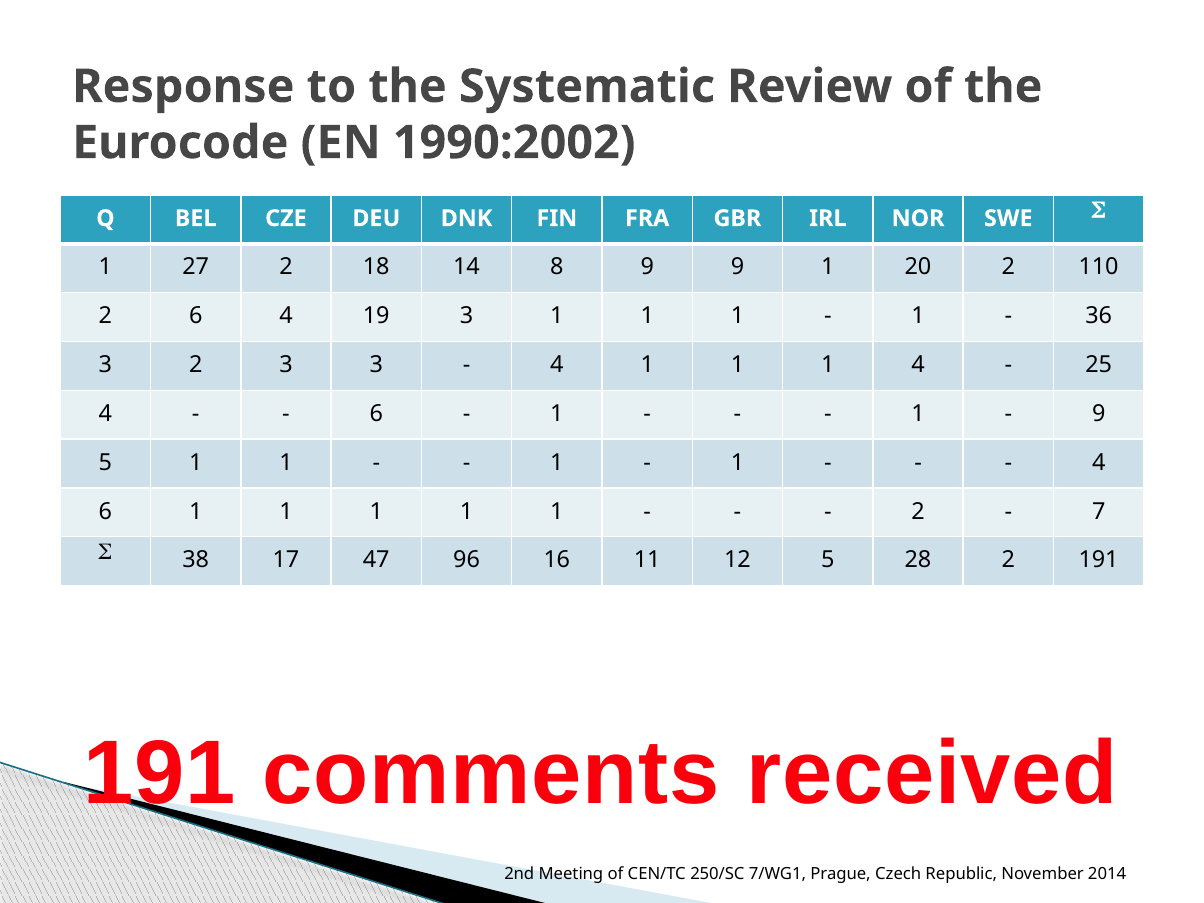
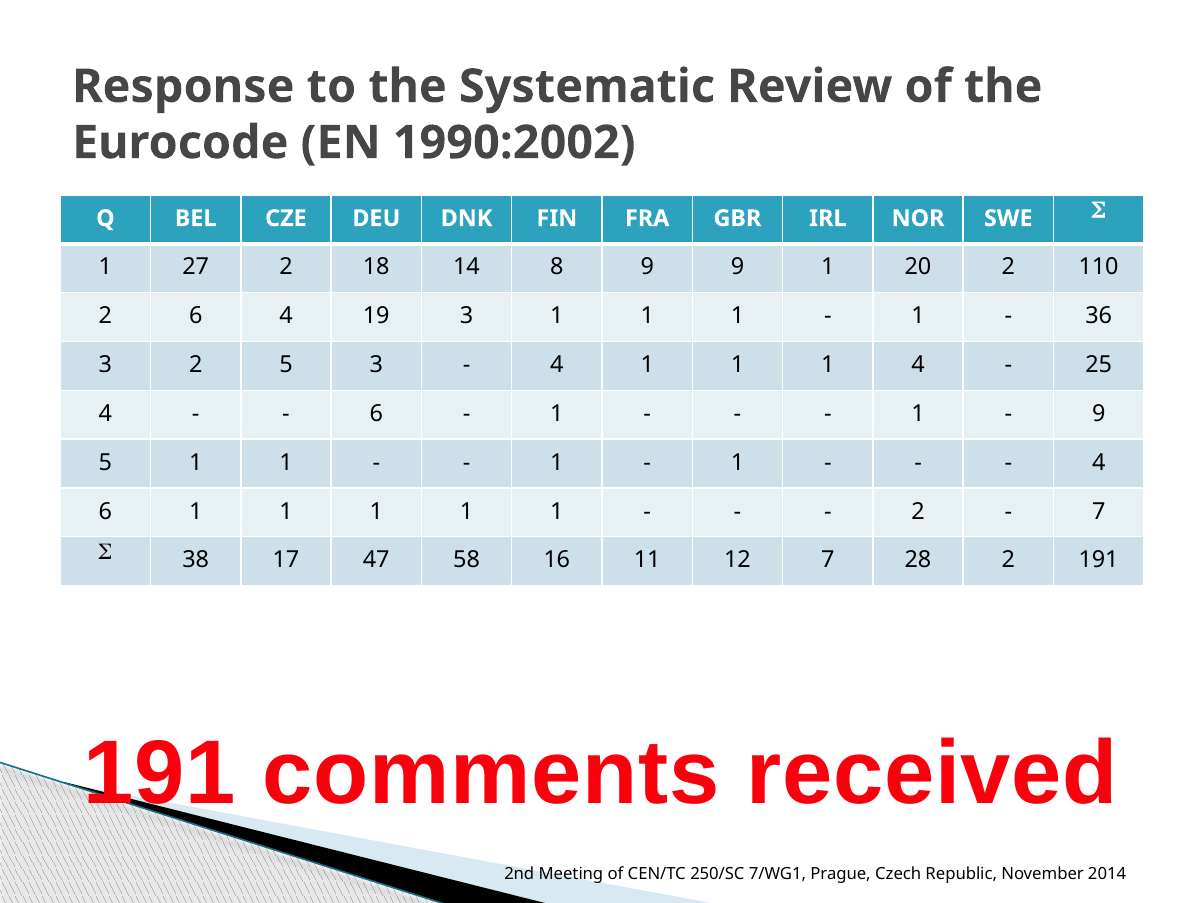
2 3: 3 -> 5
96: 96 -> 58
12 5: 5 -> 7
